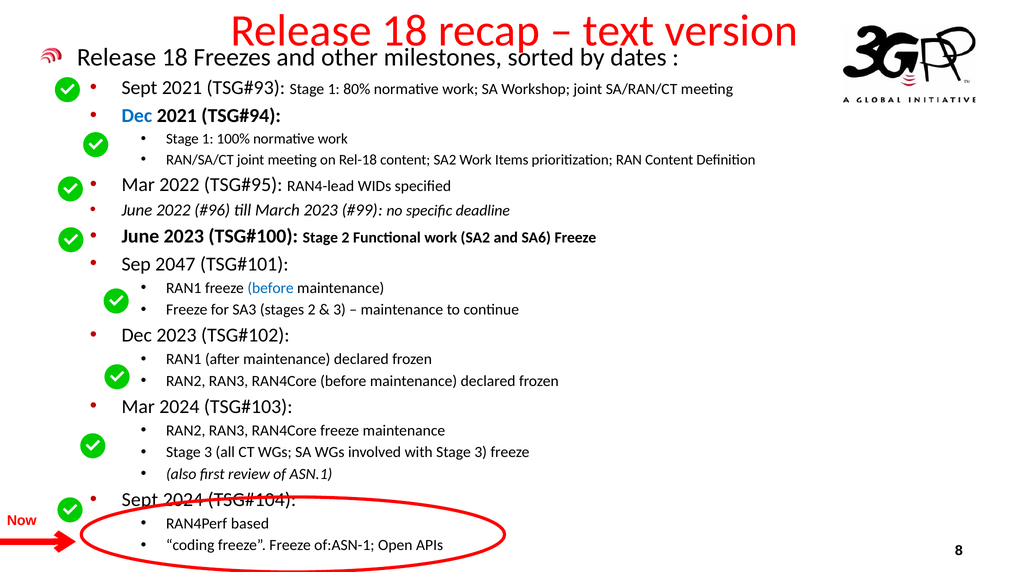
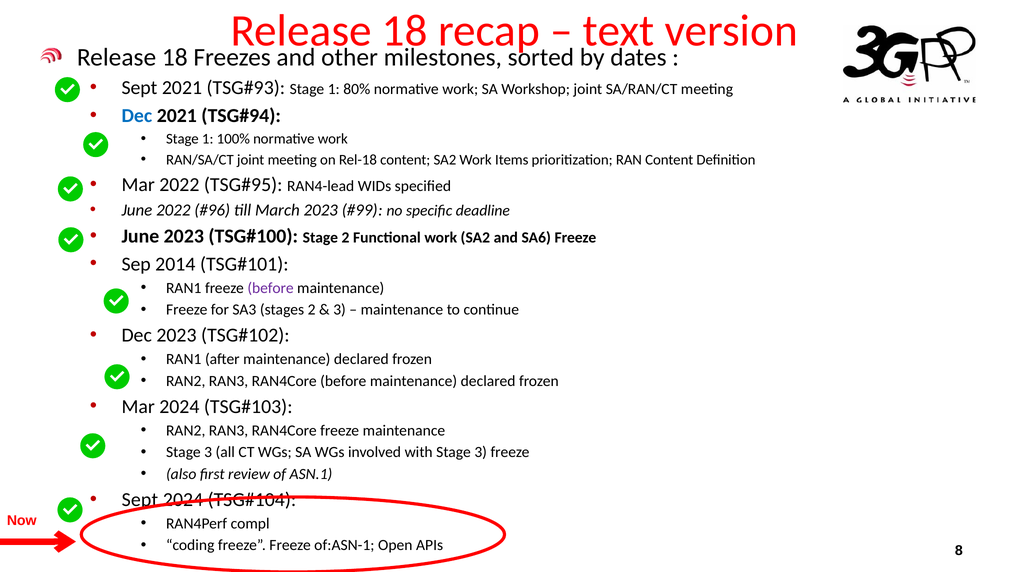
2047: 2047 -> 2014
before at (271, 288) colour: blue -> purple
based: based -> compl
